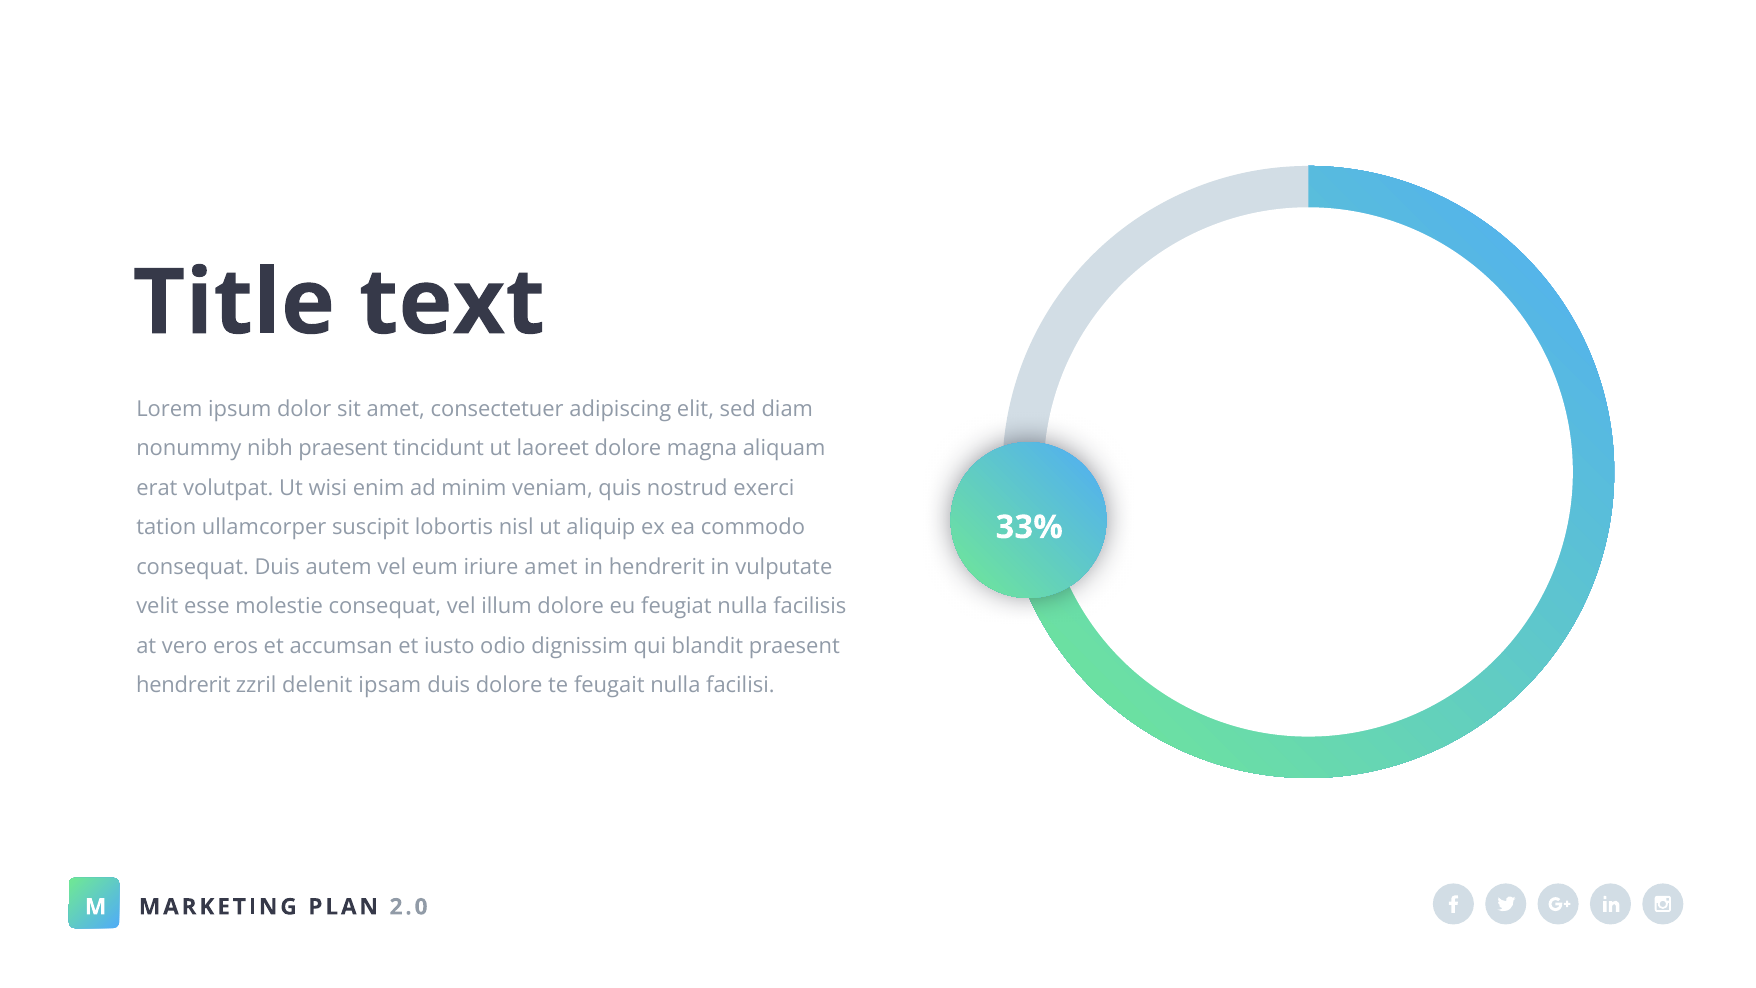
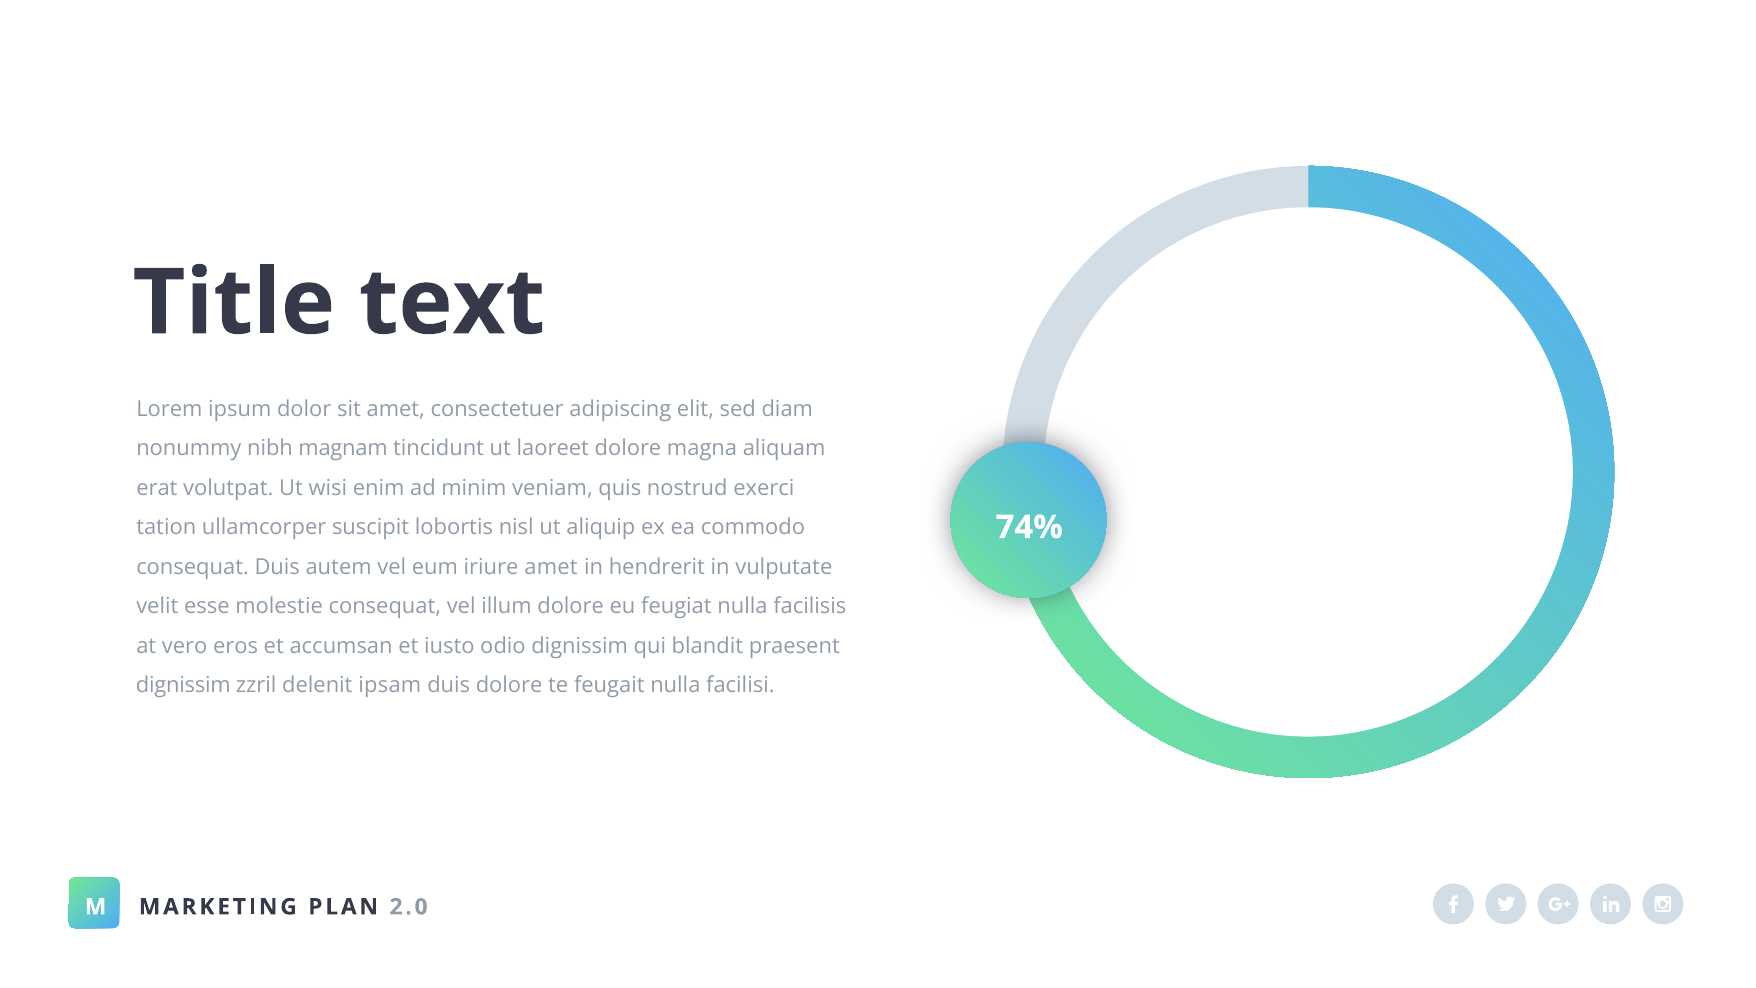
nibh praesent: praesent -> magnam
33%: 33% -> 74%
hendrerit at (183, 685): hendrerit -> dignissim
